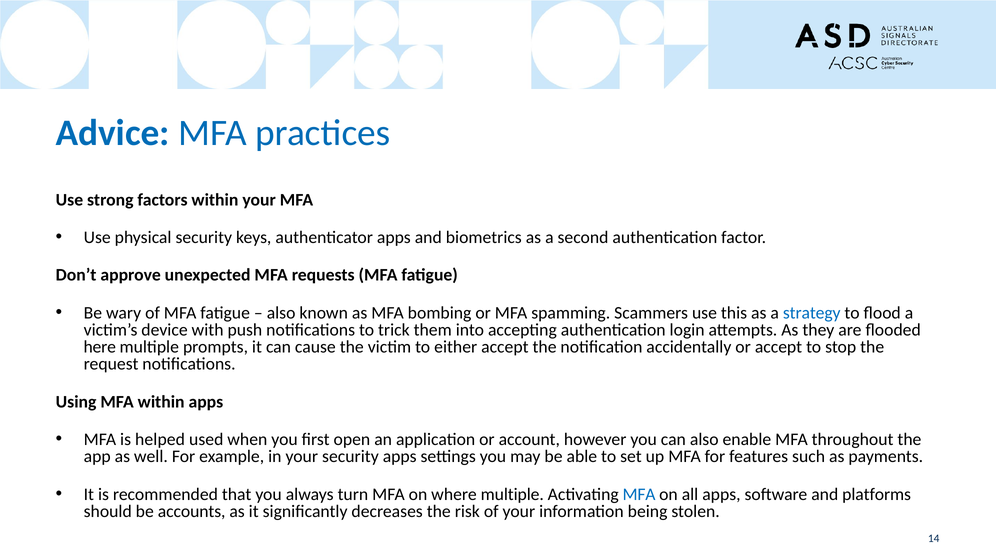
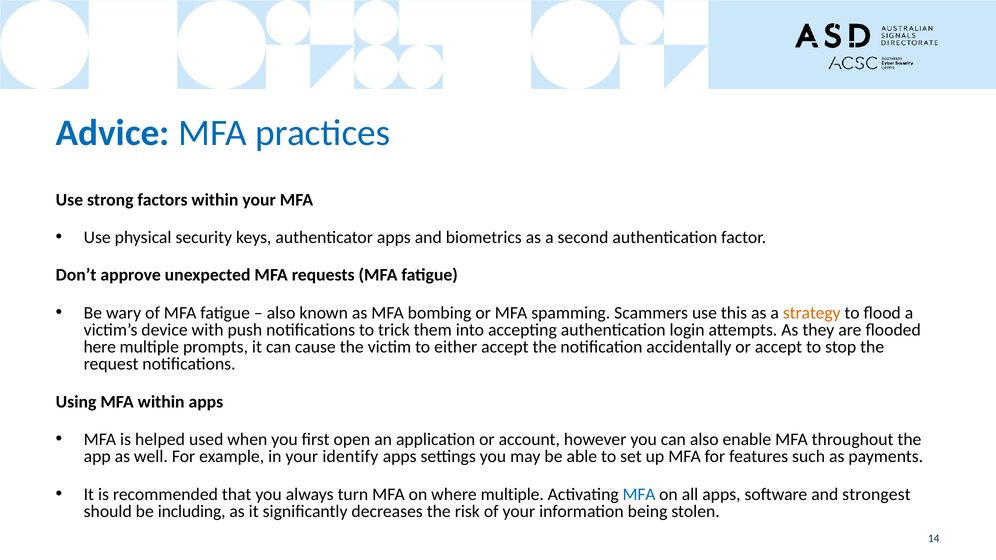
strategy colour: blue -> orange
your security: security -> identify
platforms: platforms -> strongest
accounts: accounts -> including
